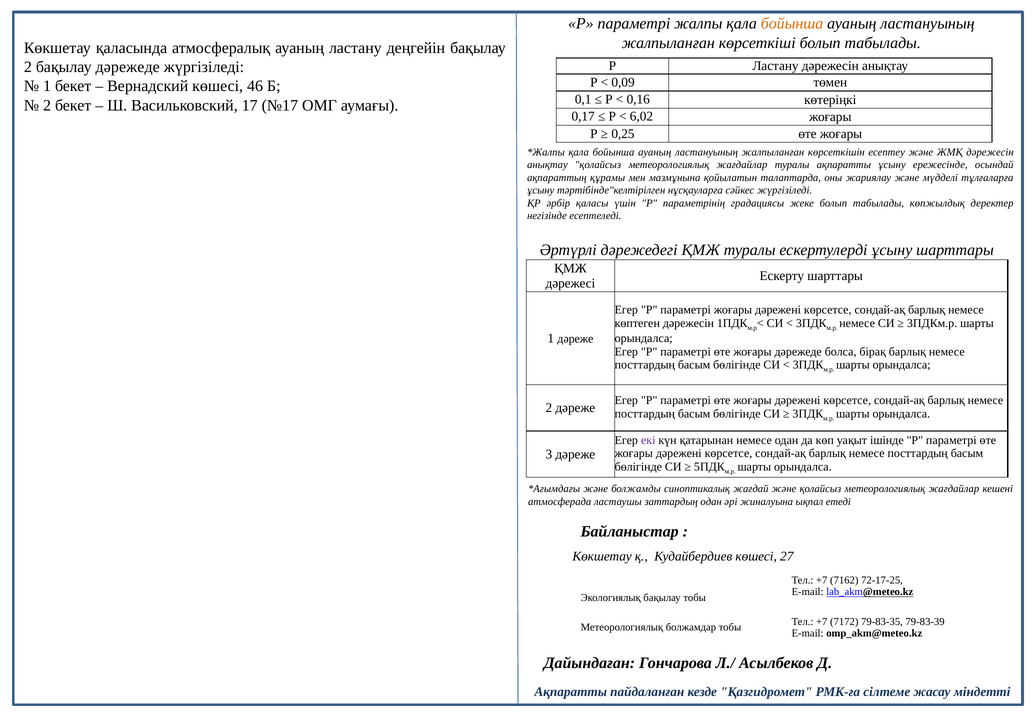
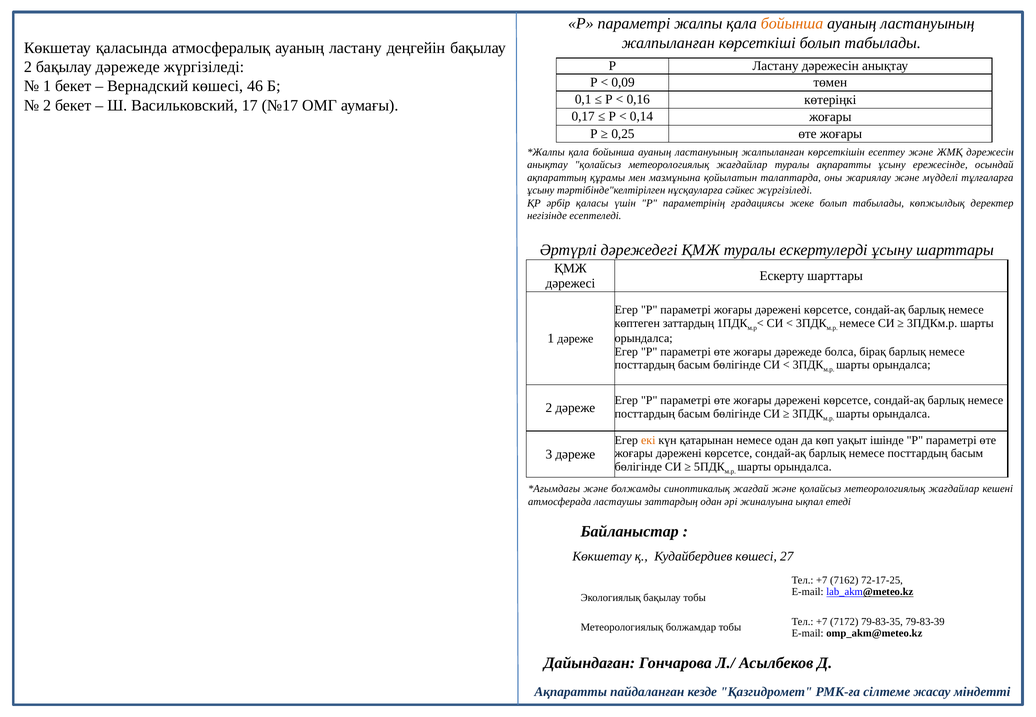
6,02: 6,02 -> 0,14
көптеген дәрежесін: дәрежесін -> заттардың
екі colour: purple -> orange
